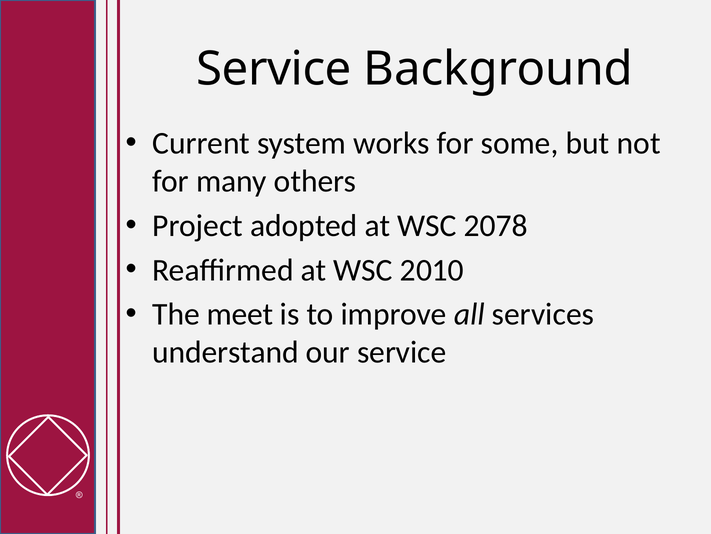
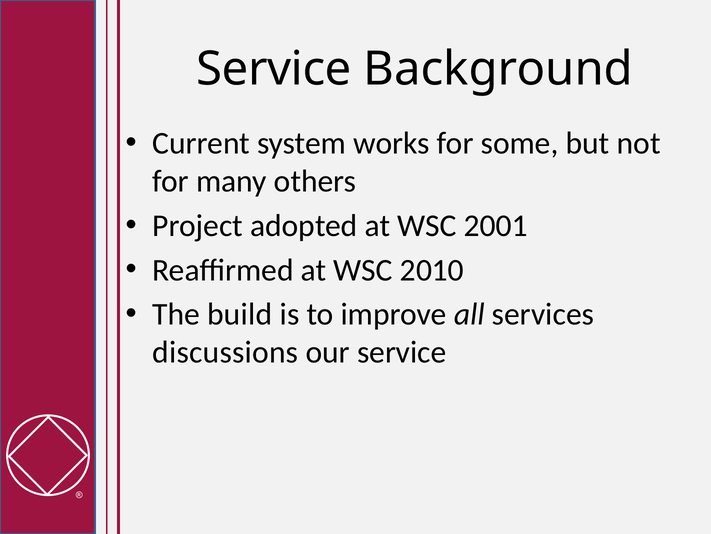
2078: 2078 -> 2001
meet: meet -> build
understand: understand -> discussions
